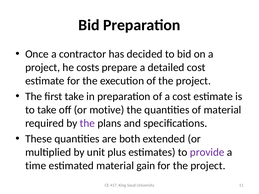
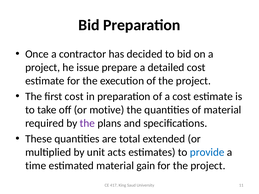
costs: costs -> issue
first take: take -> cost
both: both -> total
plus: plus -> acts
provide colour: purple -> blue
